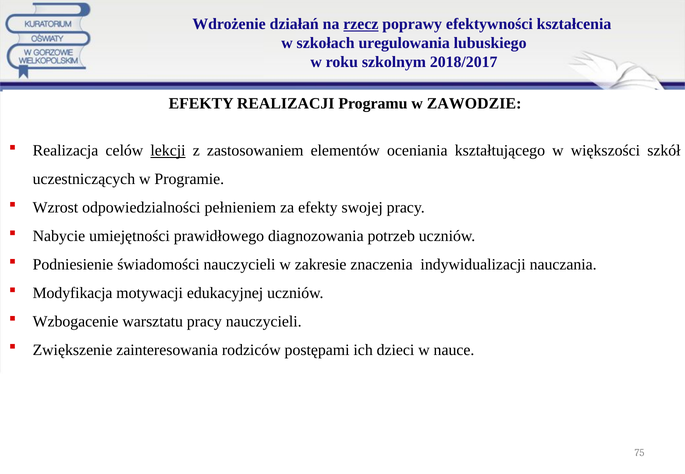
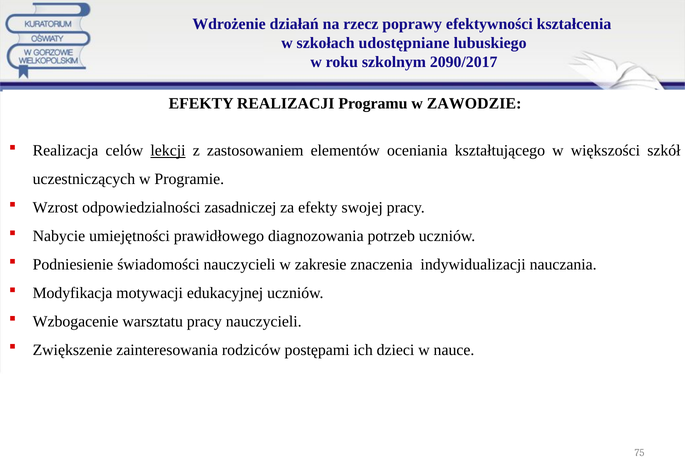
rzecz underline: present -> none
uregulowania: uregulowania -> udostępniane
2018/2017: 2018/2017 -> 2090/2017
pełnieniem: pełnieniem -> zasadniczej
